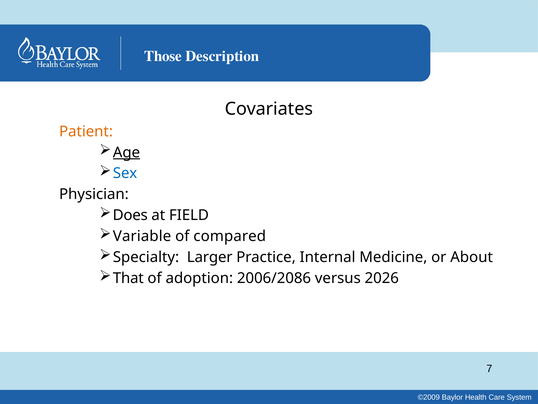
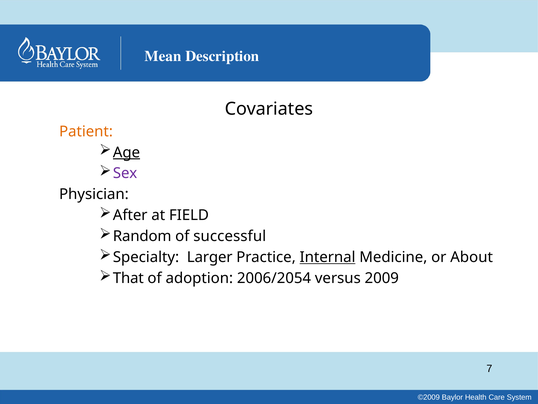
Those: Those -> Mean
Sex colour: blue -> purple
Does: Does -> After
Variable: Variable -> Random
compared: compared -> successful
Internal underline: none -> present
2006/2086: 2006/2086 -> 2006/2054
2026: 2026 -> 2009
